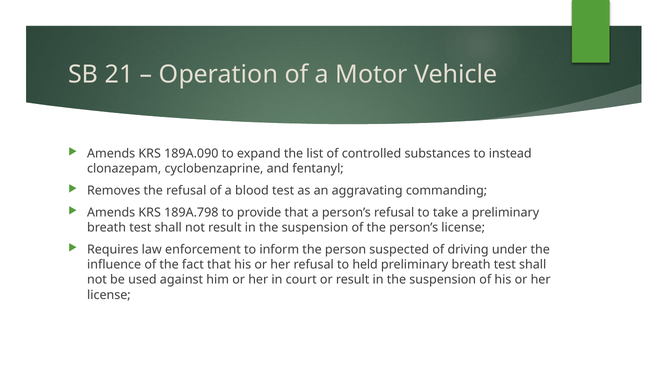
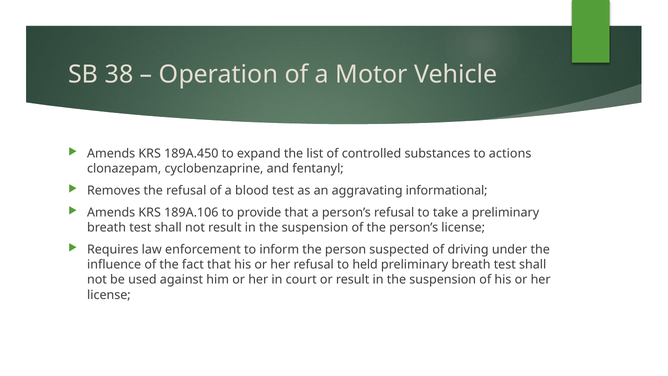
21: 21 -> 38
189A.090: 189A.090 -> 189A.450
instead: instead -> actions
commanding: commanding -> informational
189A.798: 189A.798 -> 189A.106
